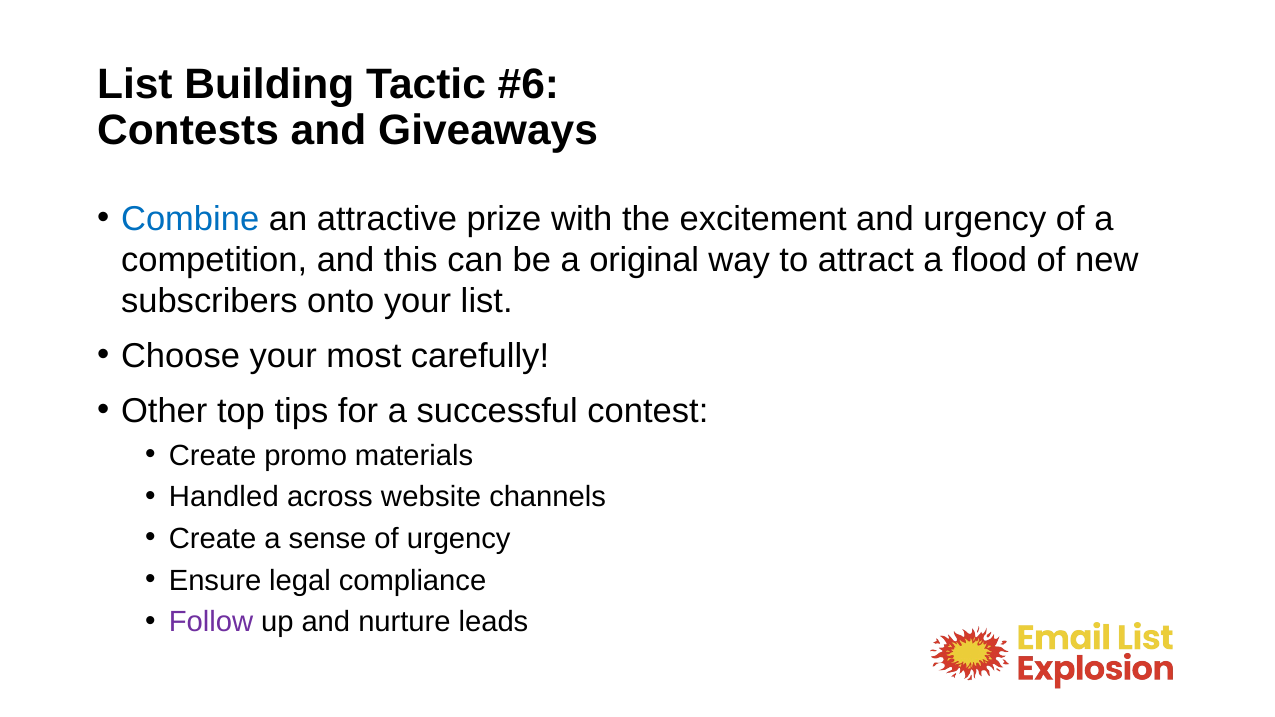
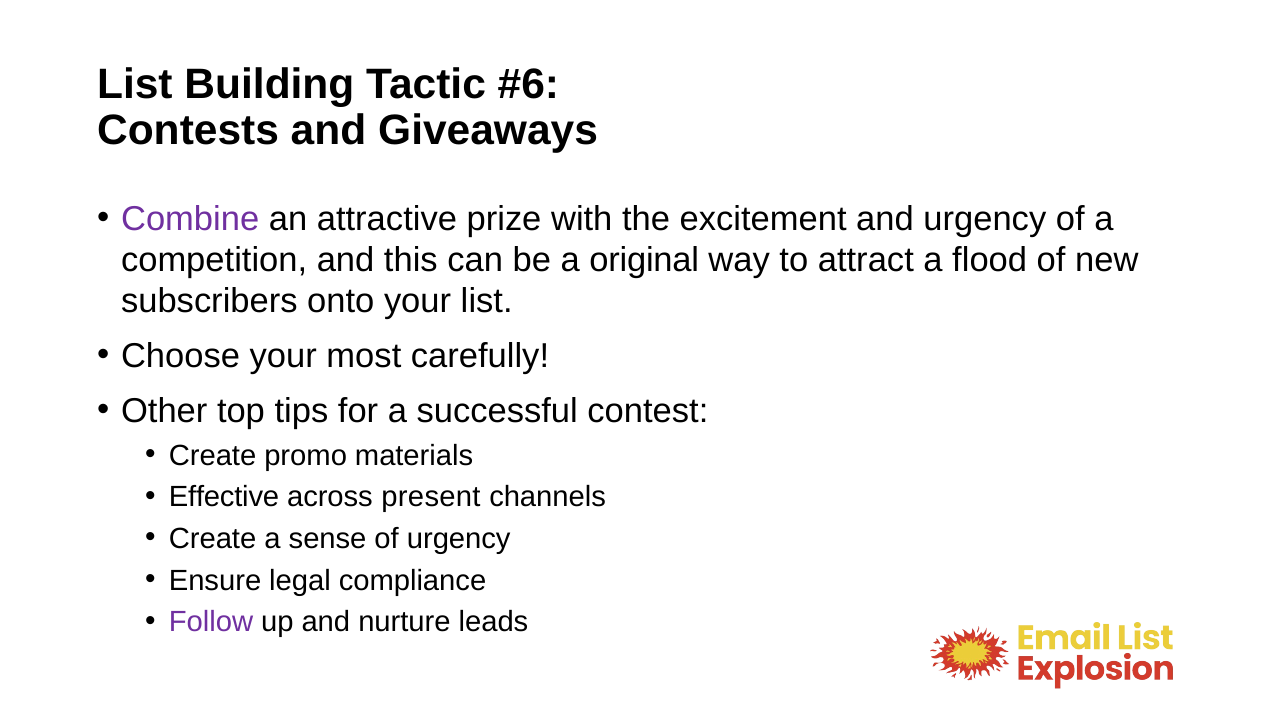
Combine colour: blue -> purple
Handled: Handled -> Effective
website: website -> present
